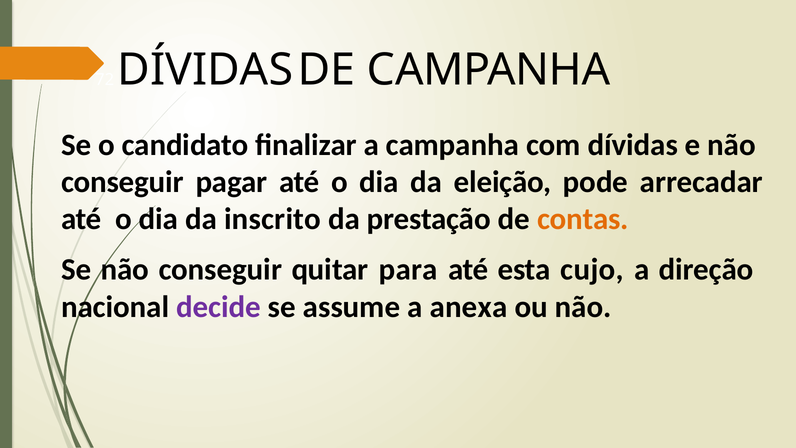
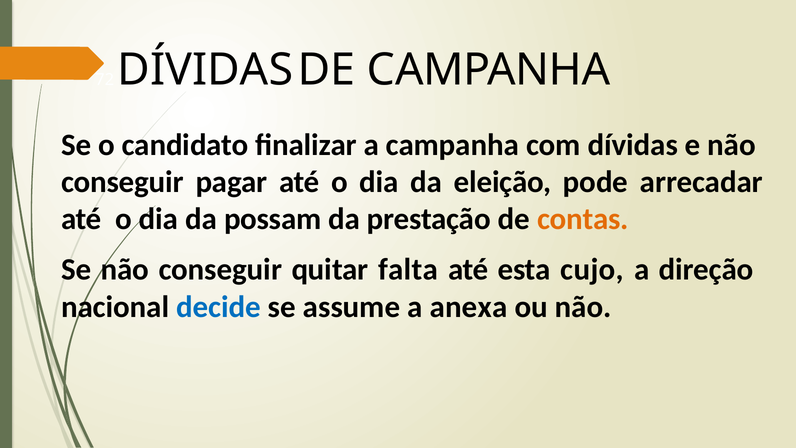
inscrito: inscrito -> possam
para: para -> falta
decide colour: purple -> blue
